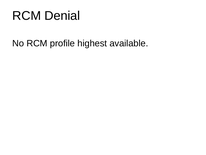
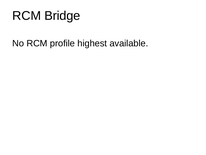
Denial: Denial -> Bridge
